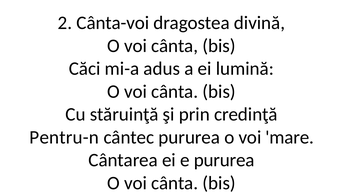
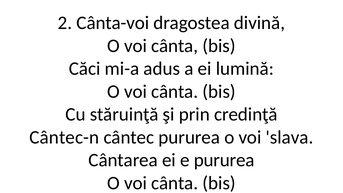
Pentru-n: Pentru-n -> Cântec-n
mare: mare -> slava
